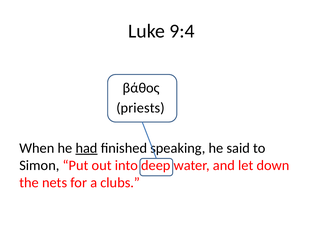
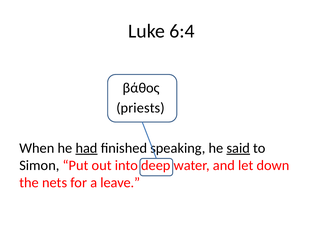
9:4: 9:4 -> 6:4
said underline: none -> present
clubs: clubs -> leave
